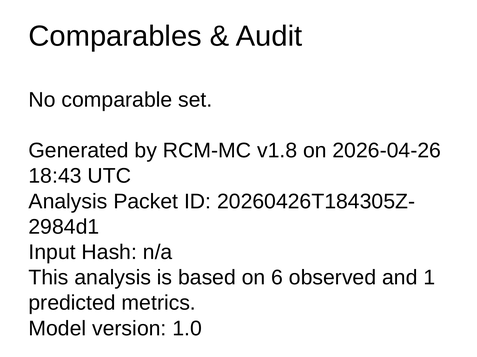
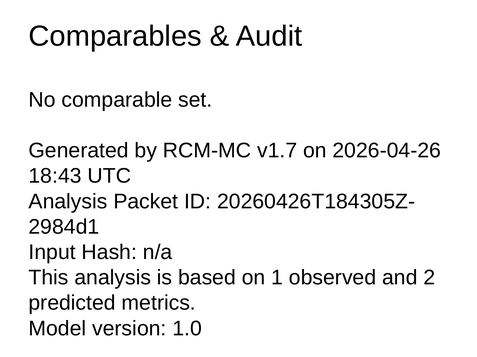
v1.8: v1.8 -> v1.7
6: 6 -> 1
1: 1 -> 2
